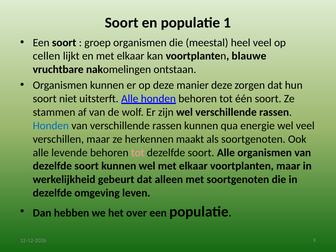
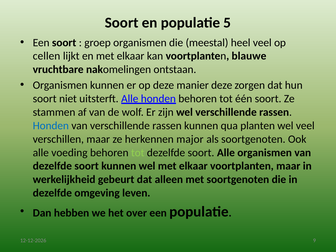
1: 1 -> 5
energie: energie -> planten
maakt: maakt -> major
levende: levende -> voeding
tot at (138, 153) colour: pink -> light green
